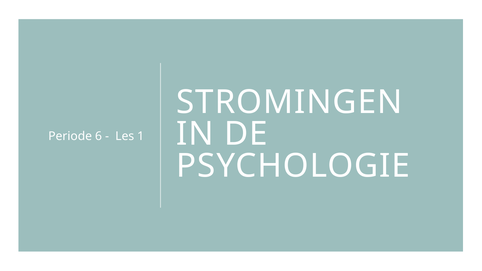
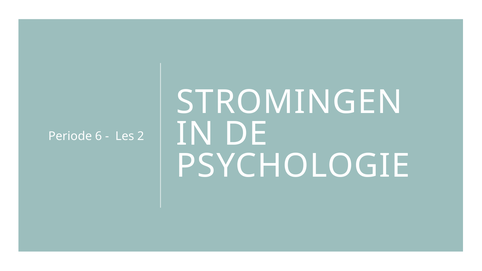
1: 1 -> 2
